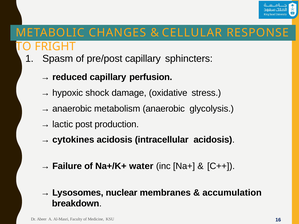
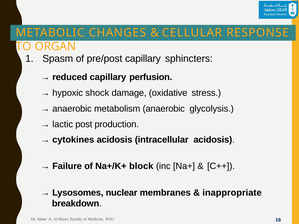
FRIGHT: FRIGHT -> ORGAN
water: water -> block
accumulation: accumulation -> inappropriate
